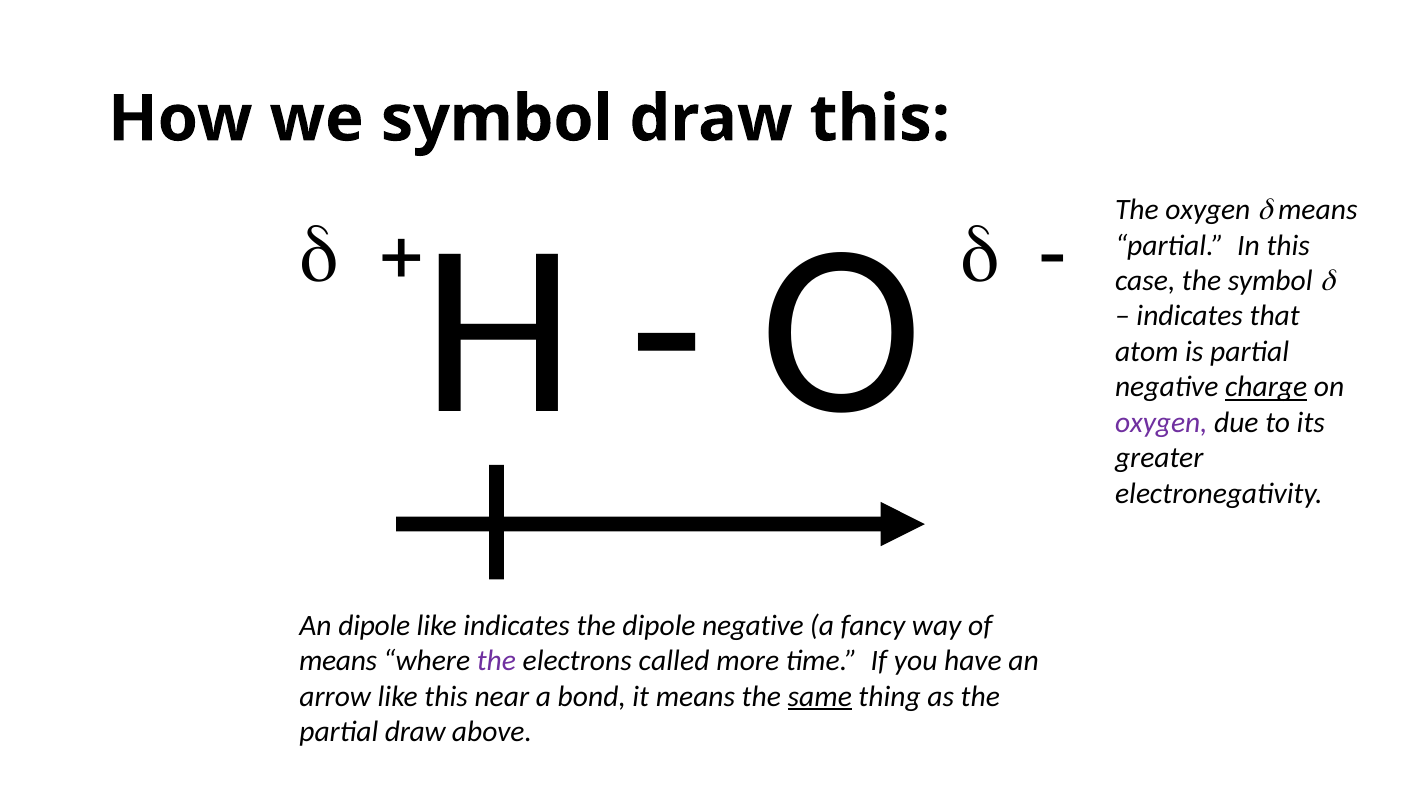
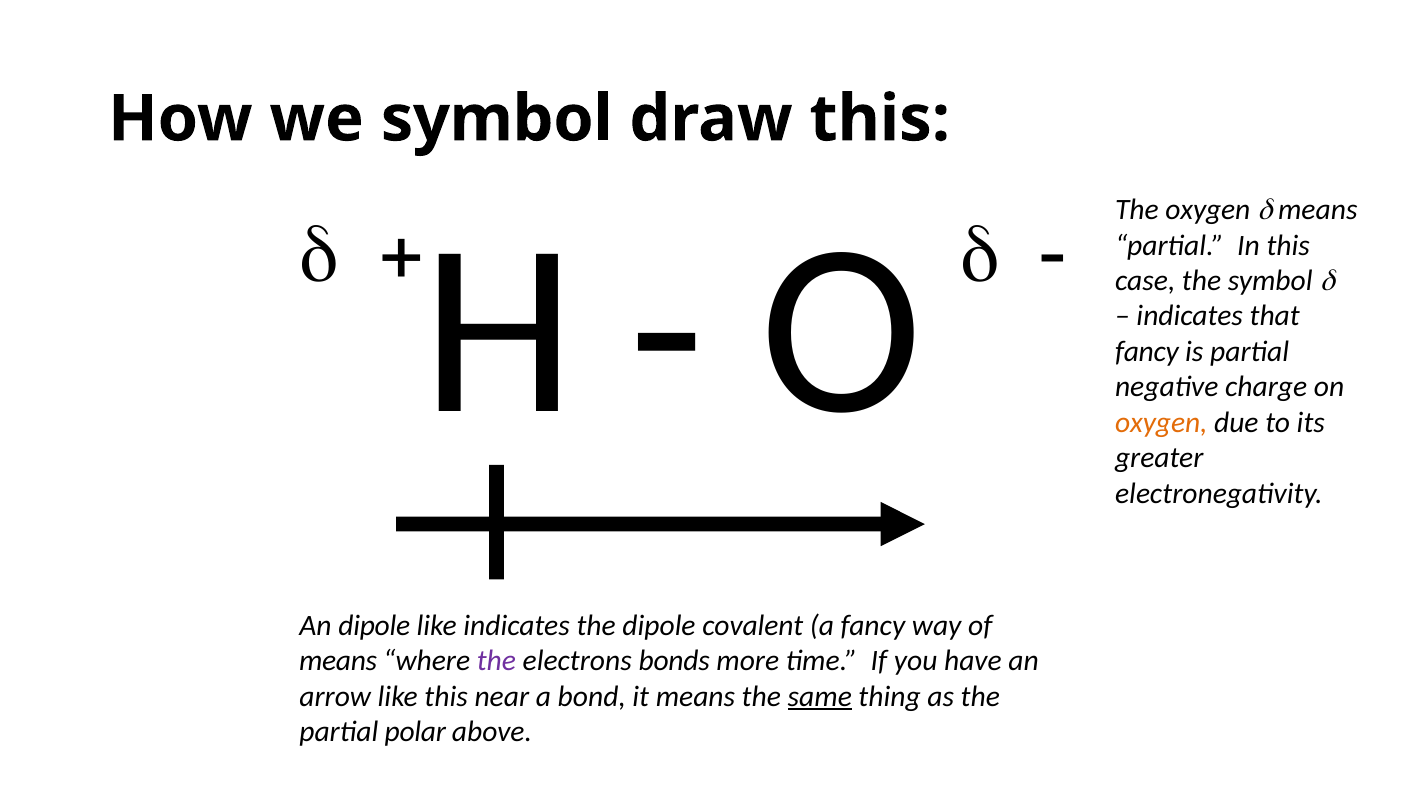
atom at (1147, 352): atom -> fancy
charge underline: present -> none
oxygen at (1161, 423) colour: purple -> orange
dipole negative: negative -> covalent
called: called -> bonds
partial draw: draw -> polar
